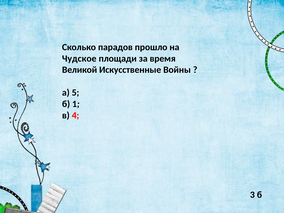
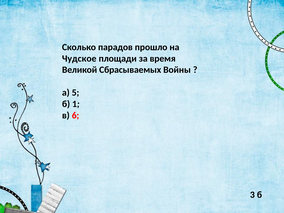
Искусственные: Искусственные -> Сбрасываемых
4: 4 -> 6
